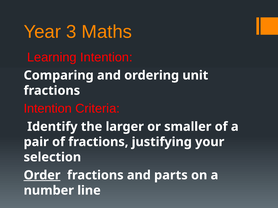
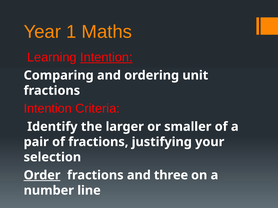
3: 3 -> 1
Intention at (106, 57) underline: none -> present
parts: parts -> three
